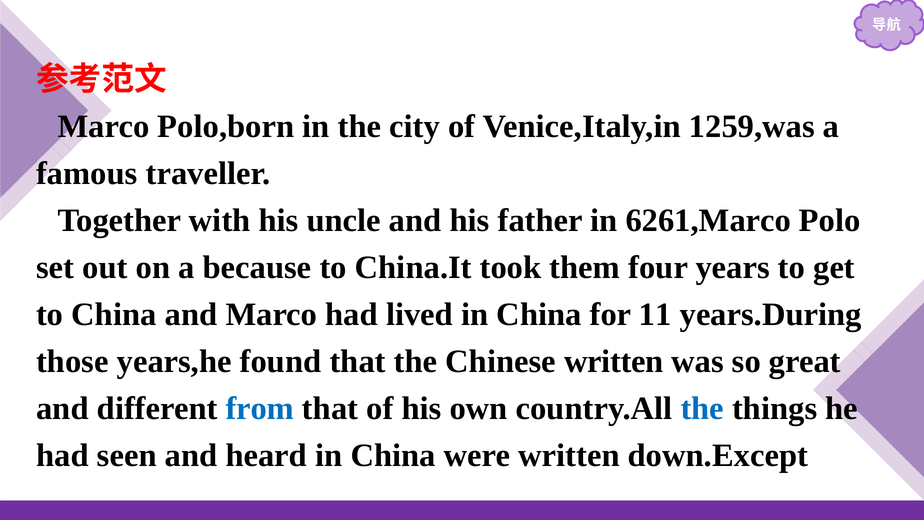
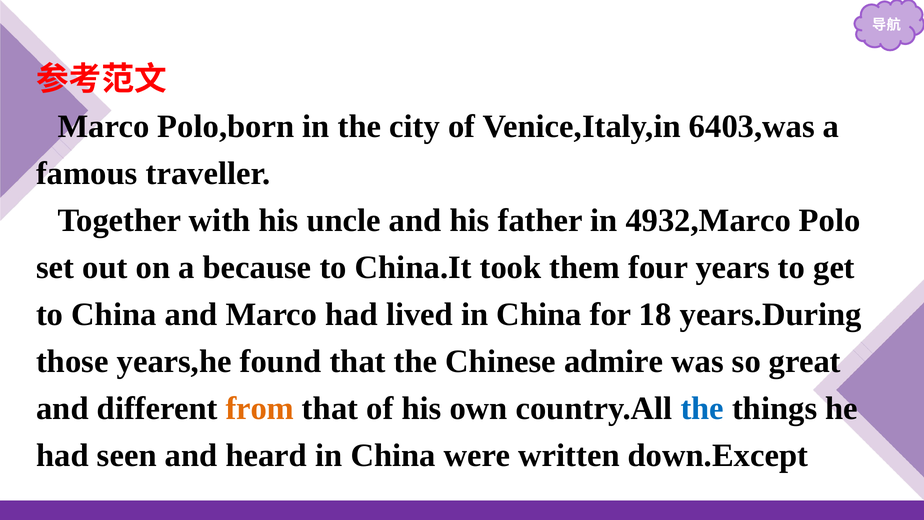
1259,was: 1259,was -> 6403,was
6261,Marco: 6261,Marco -> 4932,Marco
11: 11 -> 18
Chinese written: written -> admire
from colour: blue -> orange
